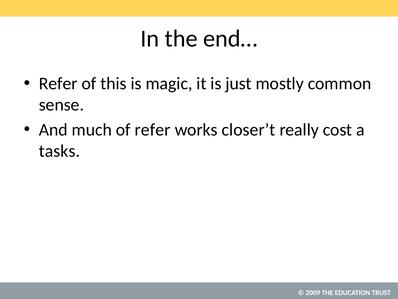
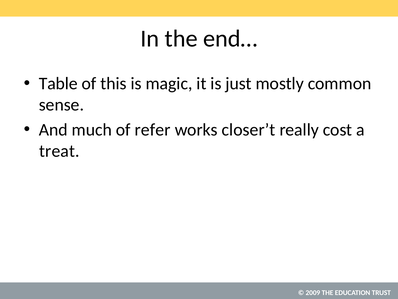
Refer at (58, 83): Refer -> Table
tasks: tasks -> treat
